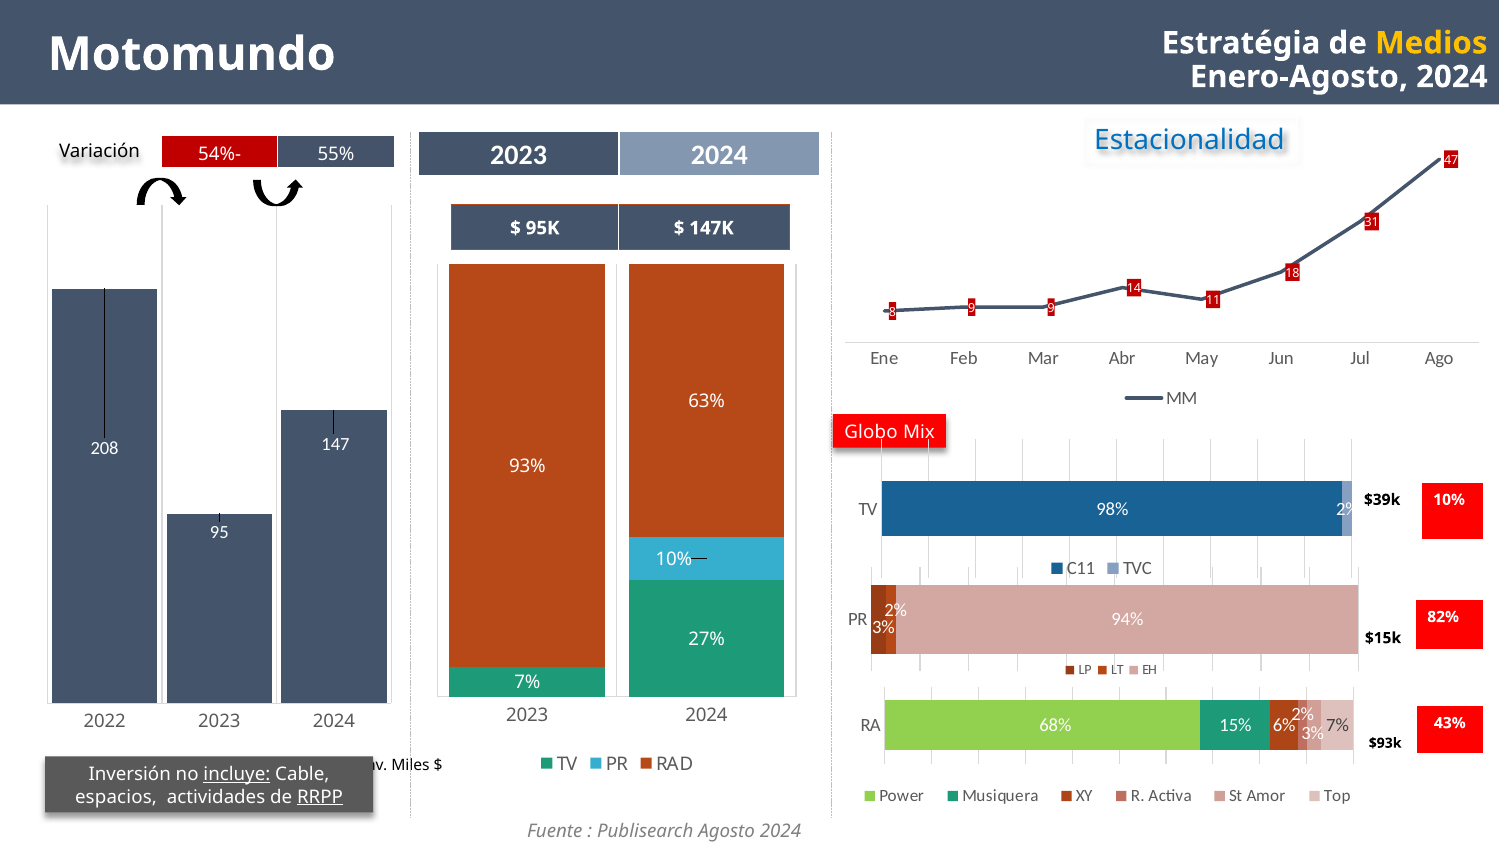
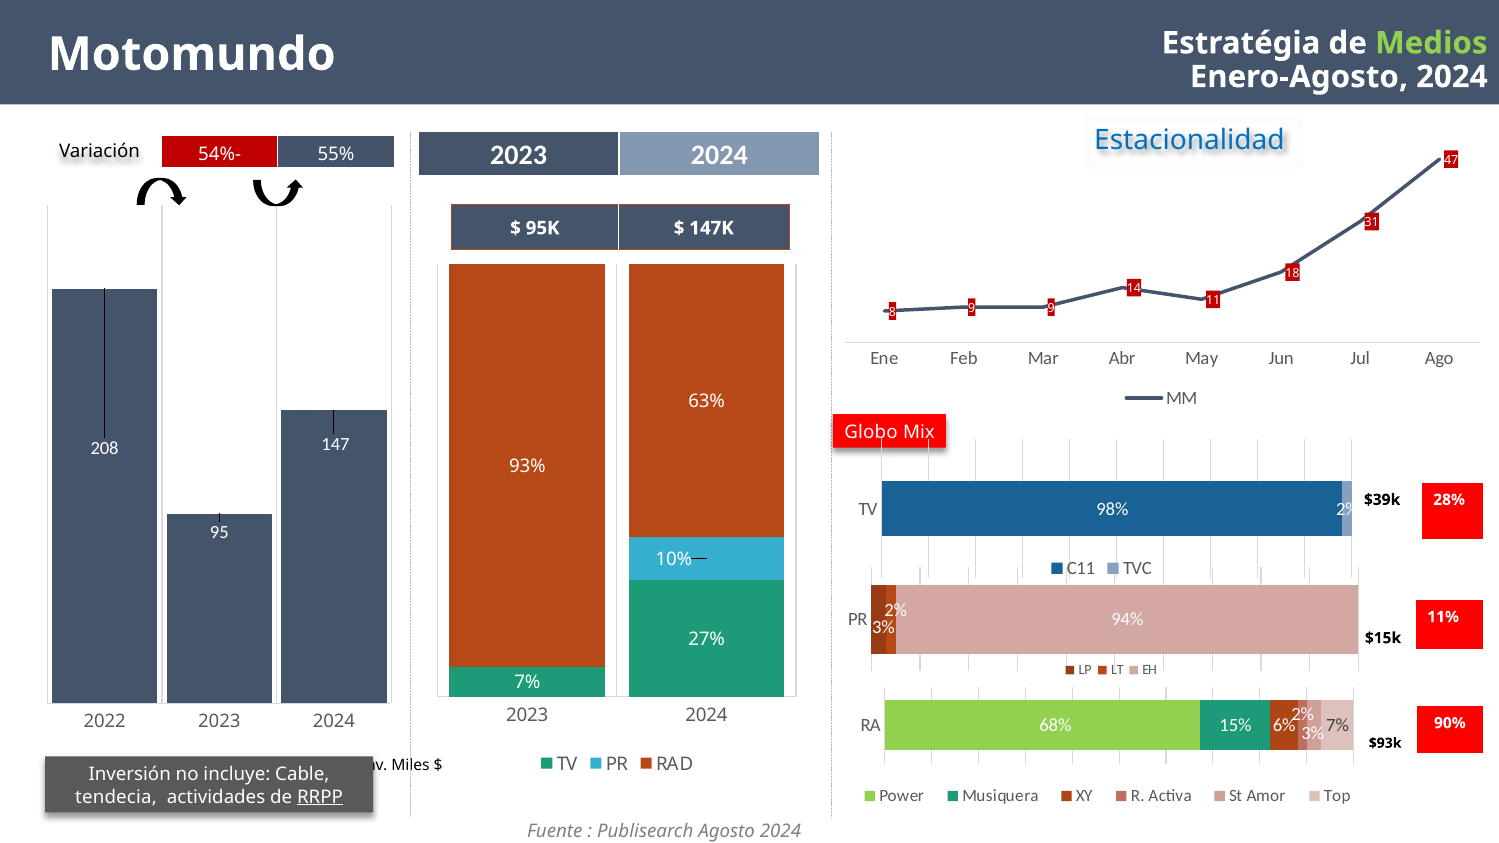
Medios colour: yellow -> light green
$39k 10%: 10% -> 28%
82%: 82% -> 11%
43%: 43% -> 90%
incluye underline: present -> none
espacios: espacios -> tendecia
